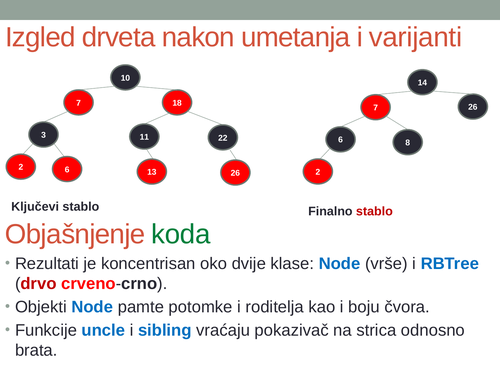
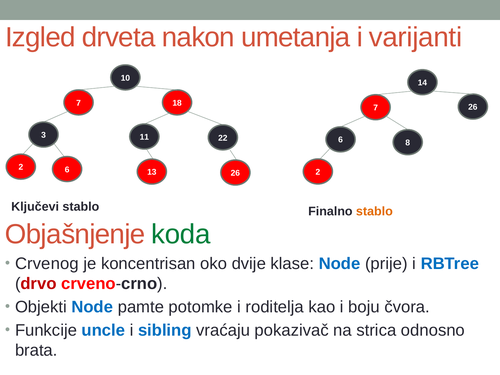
stablo at (374, 211) colour: red -> orange
Rezultati: Rezultati -> Crvenog
vrše: vrše -> prije
